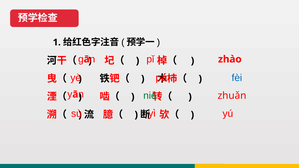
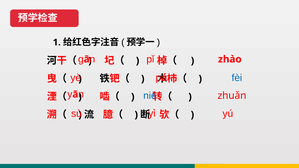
niè colour: green -> blue
